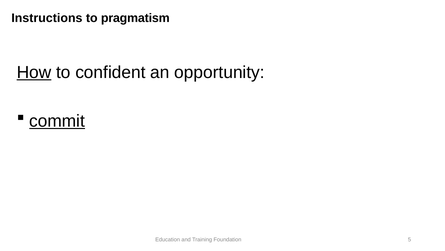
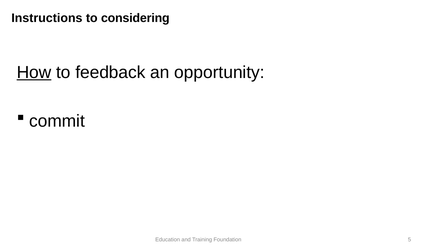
pragmatism: pragmatism -> considering
confident: confident -> feedback
commit underline: present -> none
